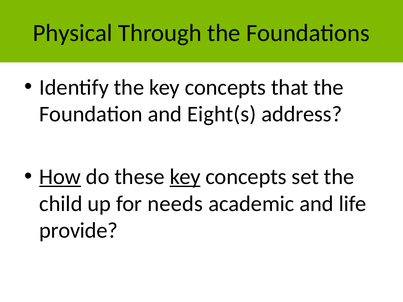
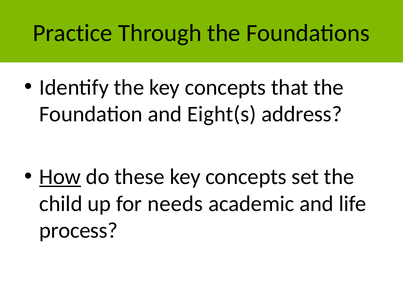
Physical: Physical -> Practice
key at (185, 177) underline: present -> none
provide: provide -> process
